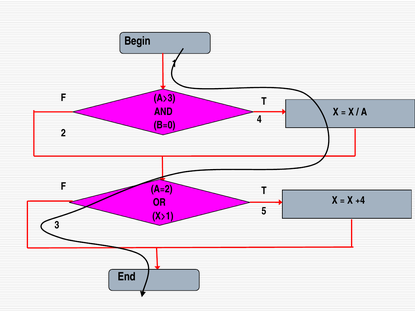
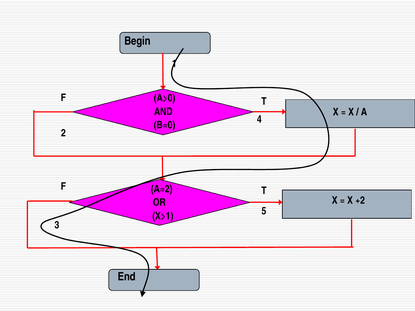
A>3: A>3 -> A>0
+4: +4 -> +2
